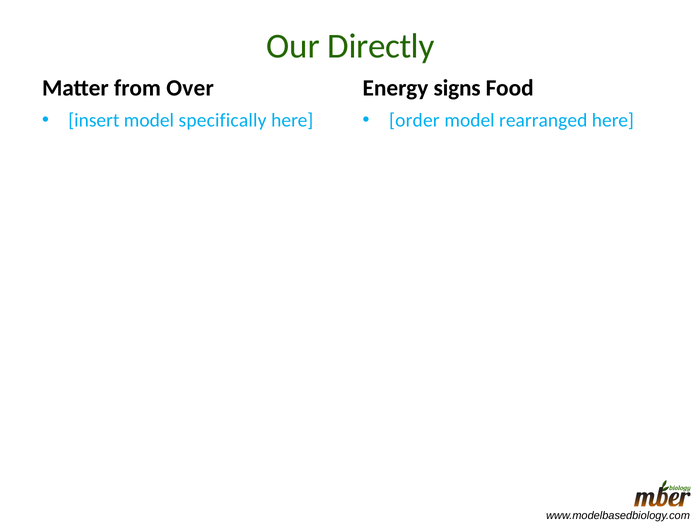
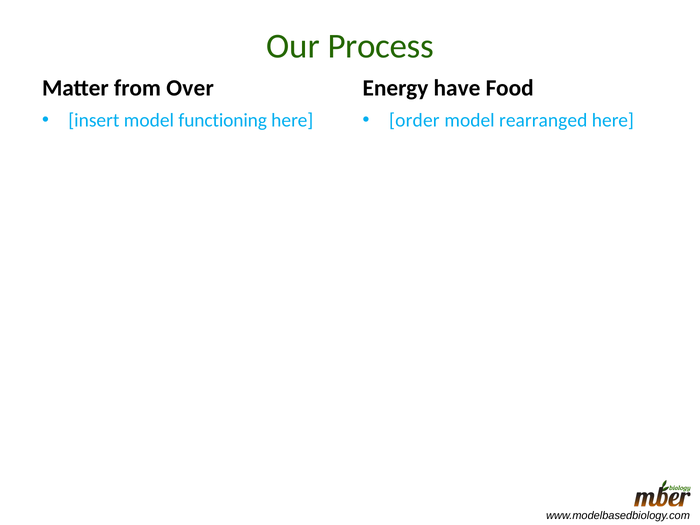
Directly: Directly -> Process
signs: signs -> have
specifically: specifically -> functioning
